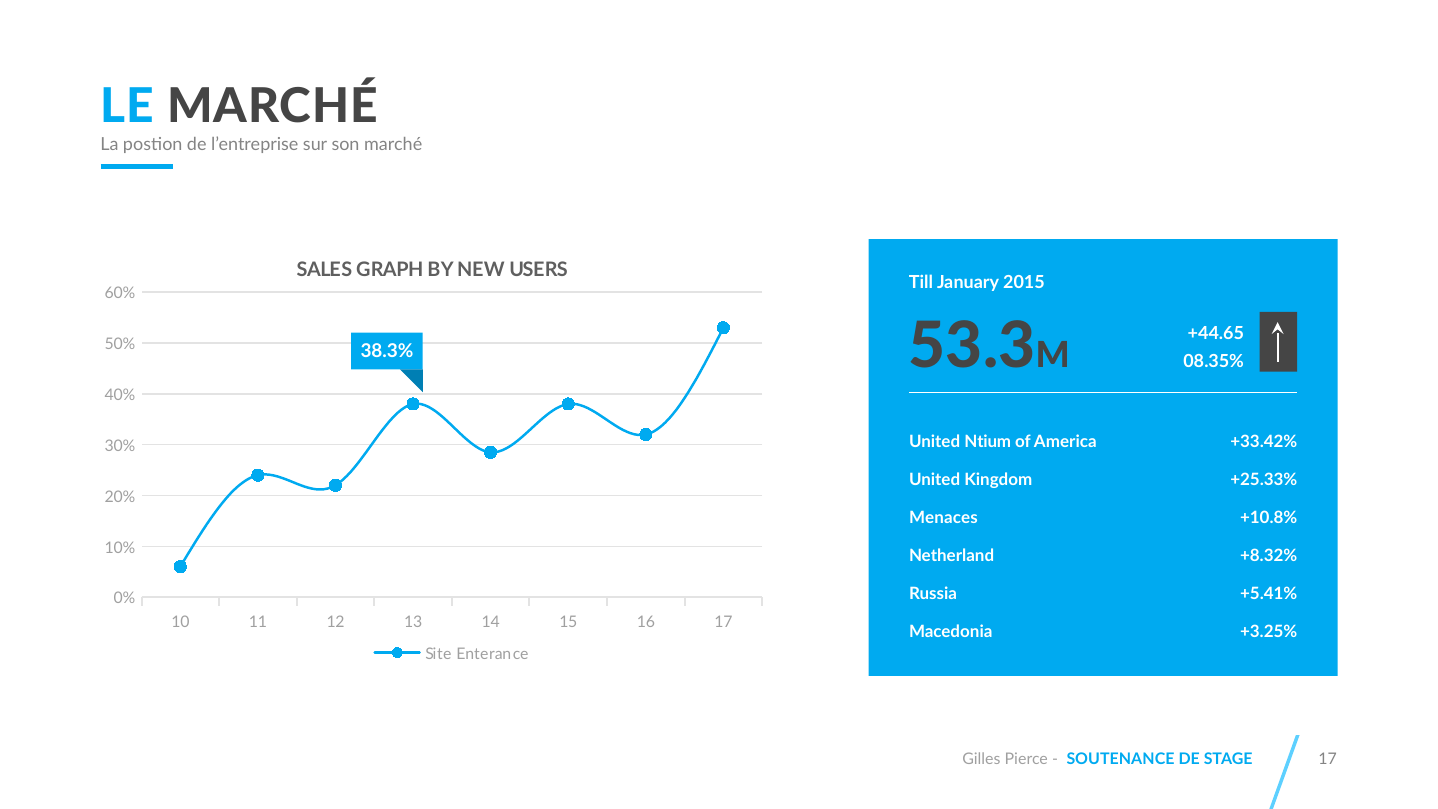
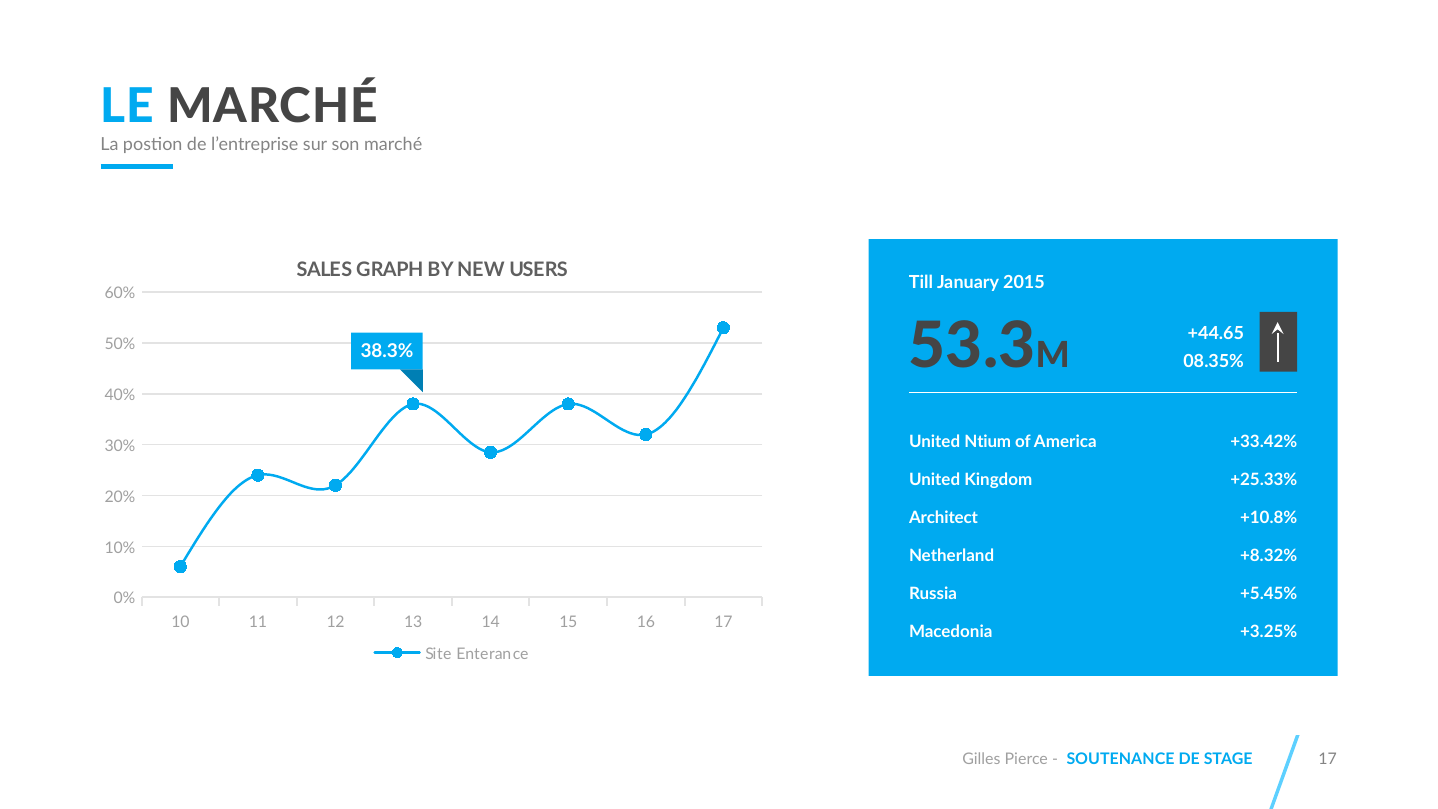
Menaces: Menaces -> Architect
+5.41%: +5.41% -> +5.45%
